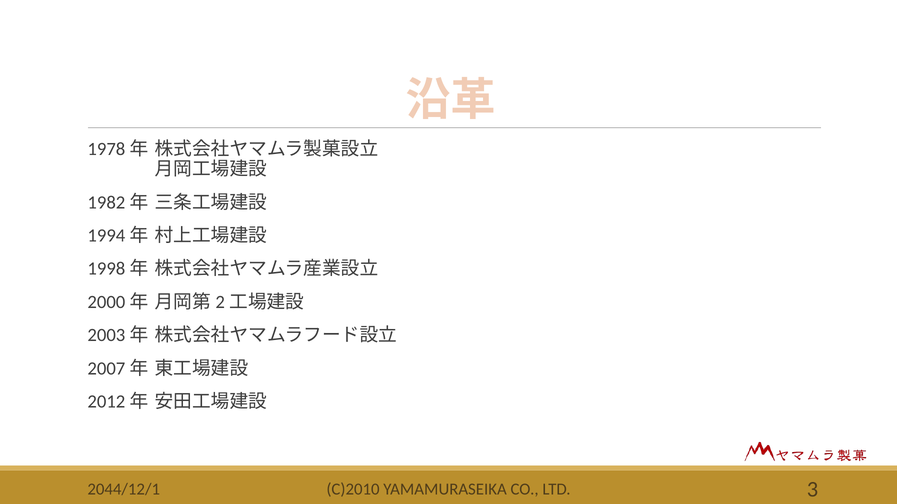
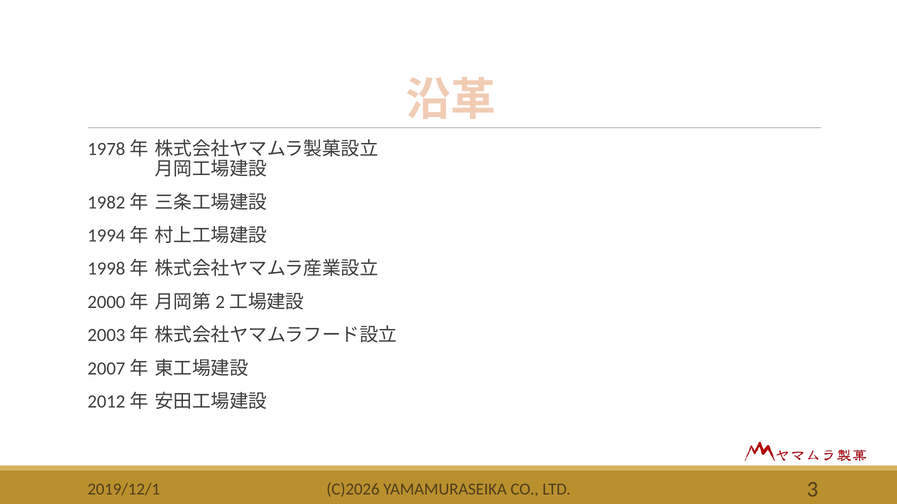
C)2010: C)2010 -> C)2026
2044/12/1: 2044/12/1 -> 2019/12/1
